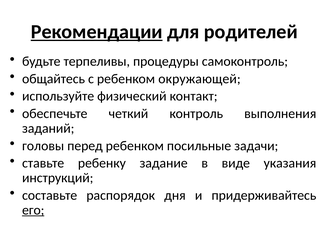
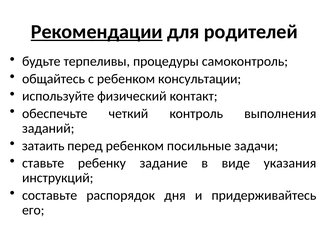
окружающей: окружающей -> консультации
головы: головы -> затаить
его underline: present -> none
